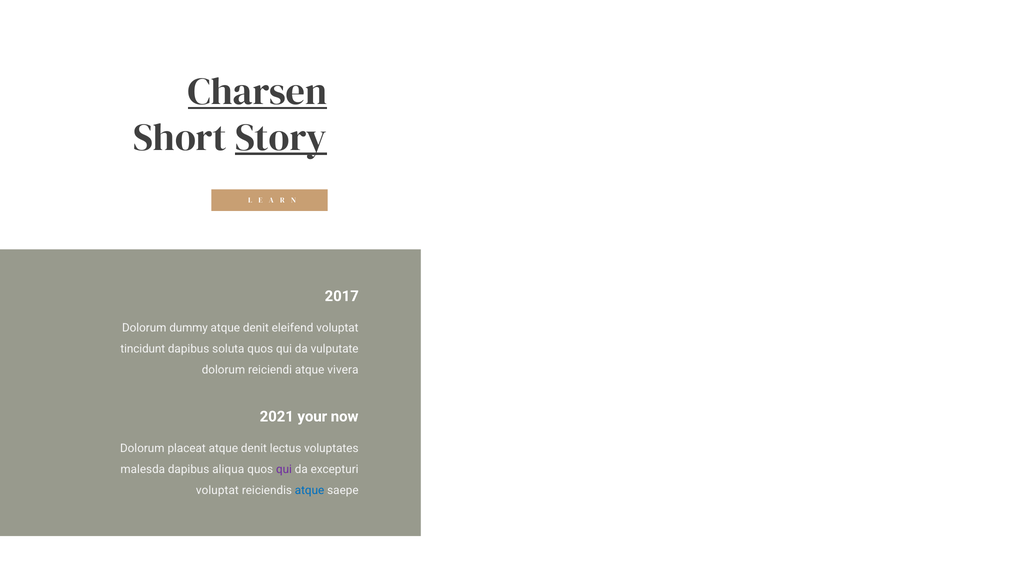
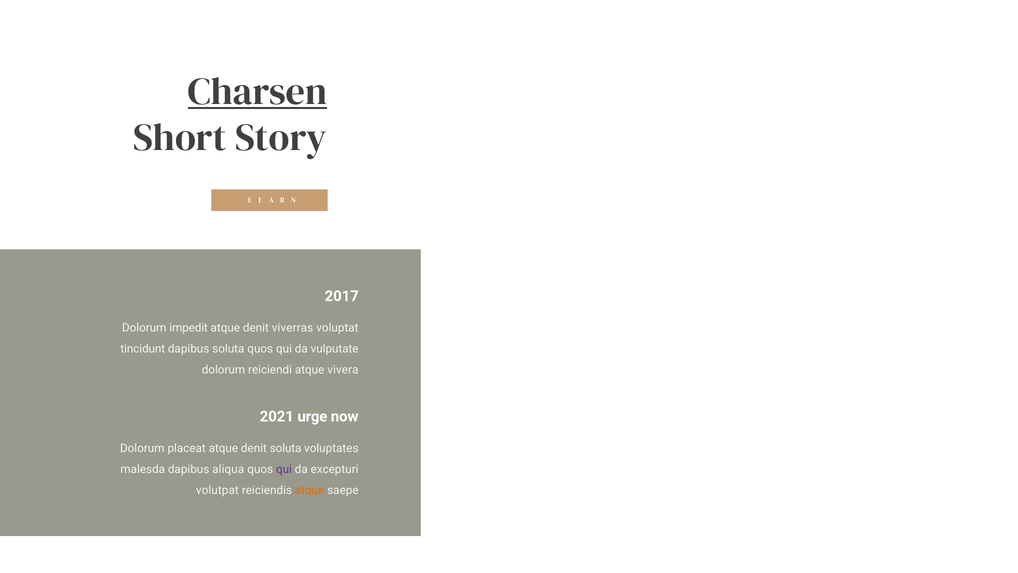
Story underline: present -> none
dummy: dummy -> impedit
eleifend: eleifend -> viverras
your: your -> urge
denit lectus: lectus -> soluta
voluptat at (217, 490): voluptat -> volutpat
atque at (310, 490) colour: blue -> orange
